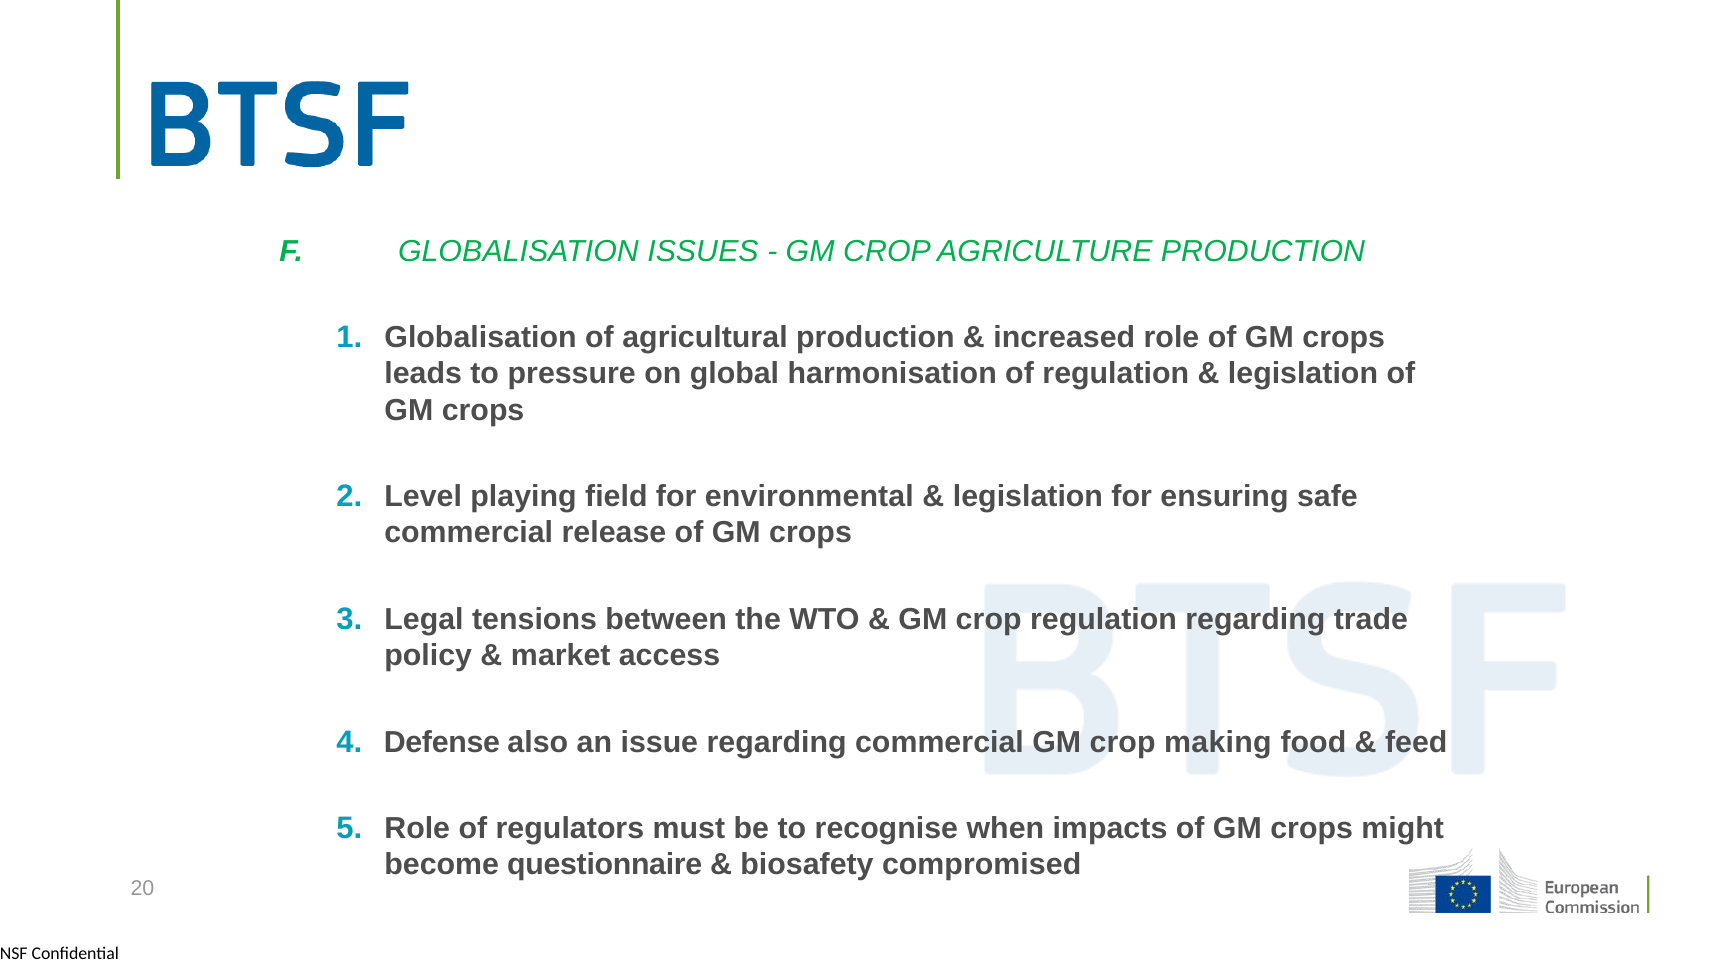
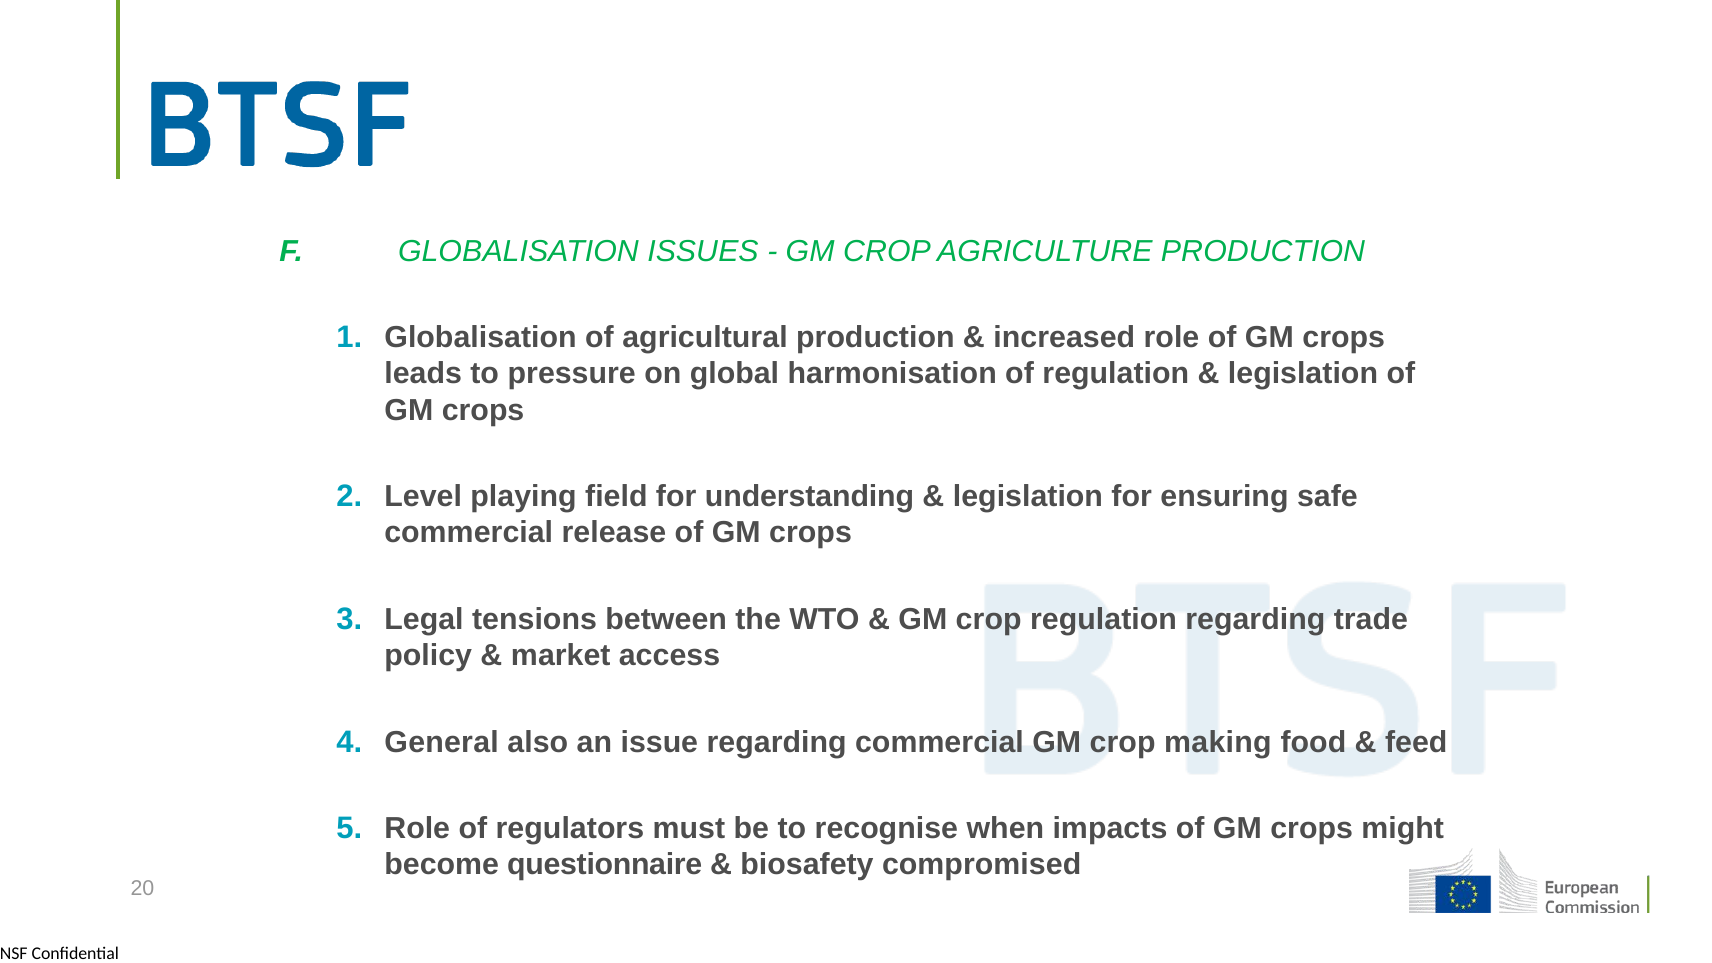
environmental: environmental -> understanding
Defense: Defense -> General
